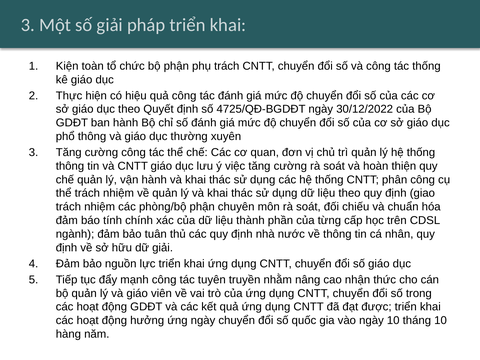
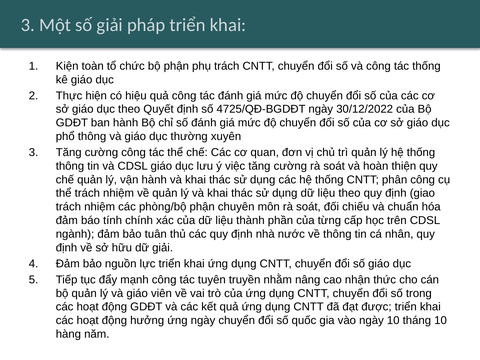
và CNTT: CNTT -> CDSL
